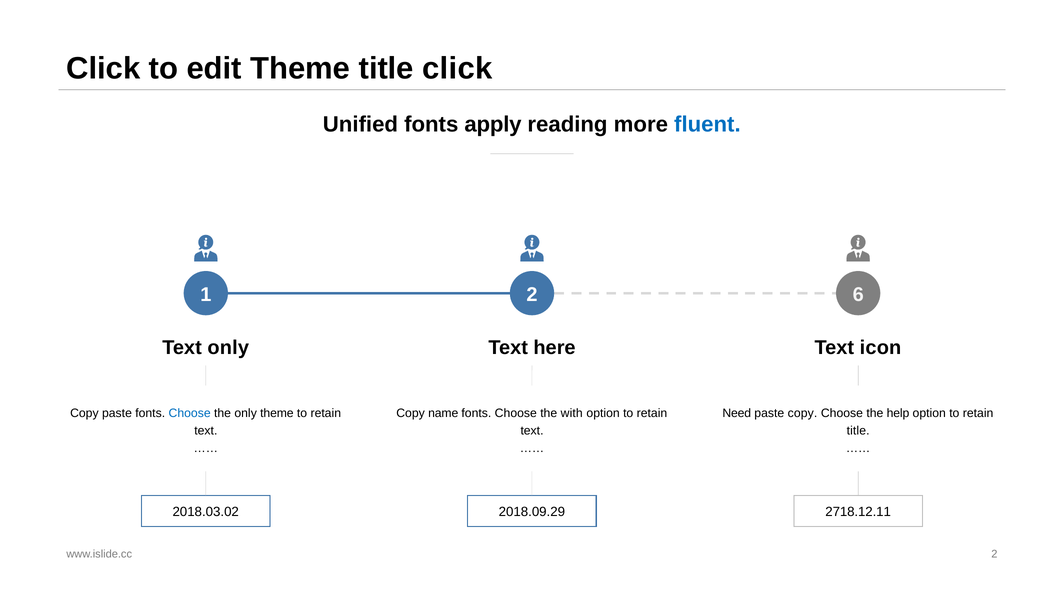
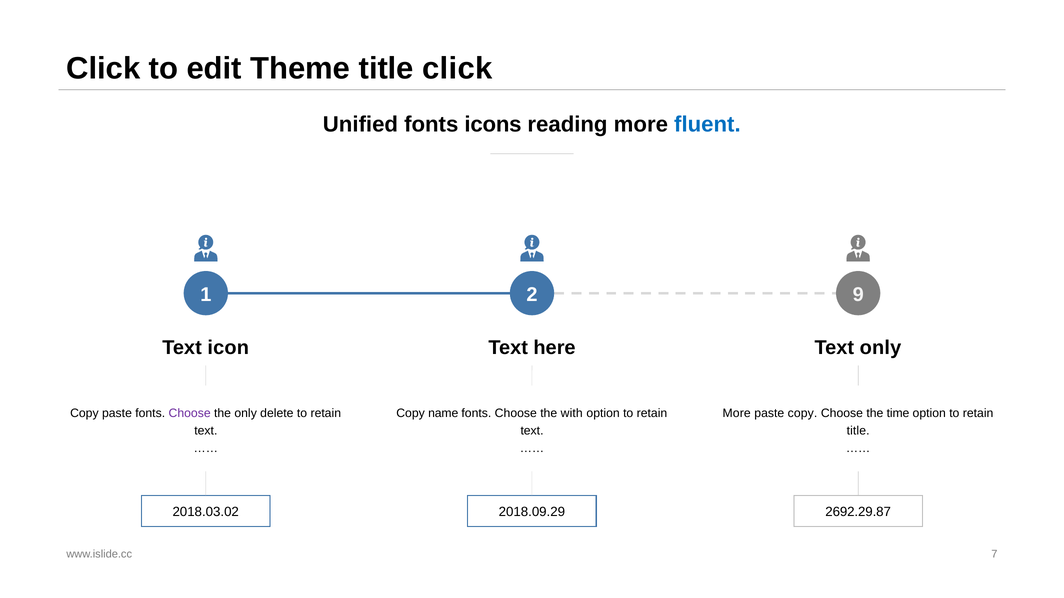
apply: apply -> icons
6: 6 -> 9
Text only: only -> icon
Text icon: icon -> only
Choose at (190, 414) colour: blue -> purple
only theme: theme -> delete
Need at (737, 414): Need -> More
help: help -> time
2718.12.11: 2718.12.11 -> 2692.29.87
www.islide.cc 2: 2 -> 7
